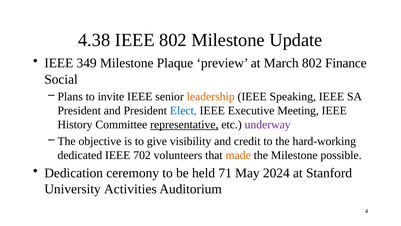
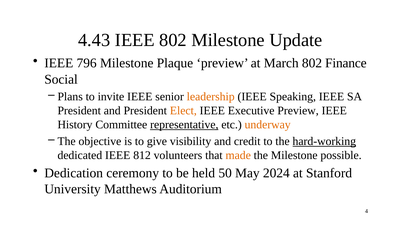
4.38: 4.38 -> 4.43
349: 349 -> 796
Elect colour: blue -> orange
Executive Meeting: Meeting -> Preview
underway colour: purple -> orange
hard-working underline: none -> present
702: 702 -> 812
71: 71 -> 50
Activities: Activities -> Matthews
